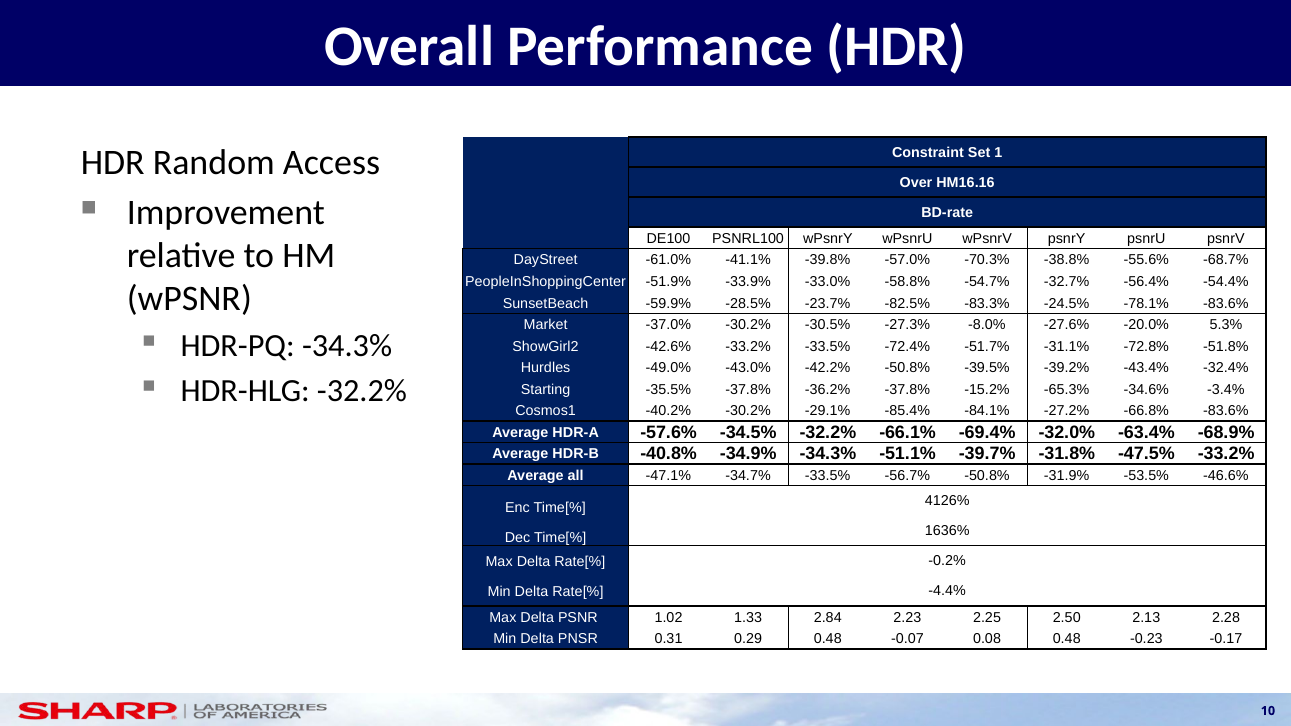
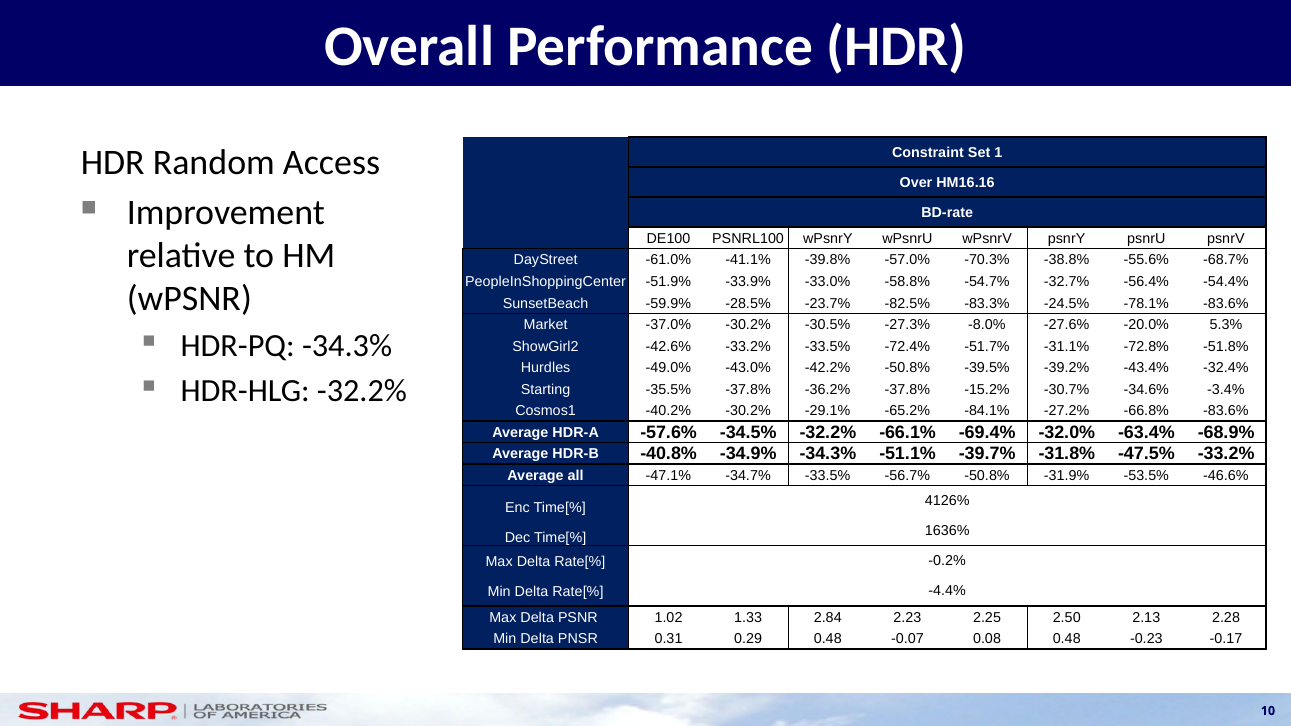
-65.3%: -65.3% -> -30.7%
-85.4%: -85.4% -> -65.2%
